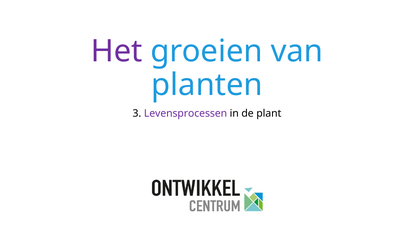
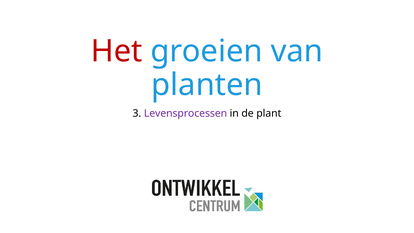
Het colour: purple -> red
